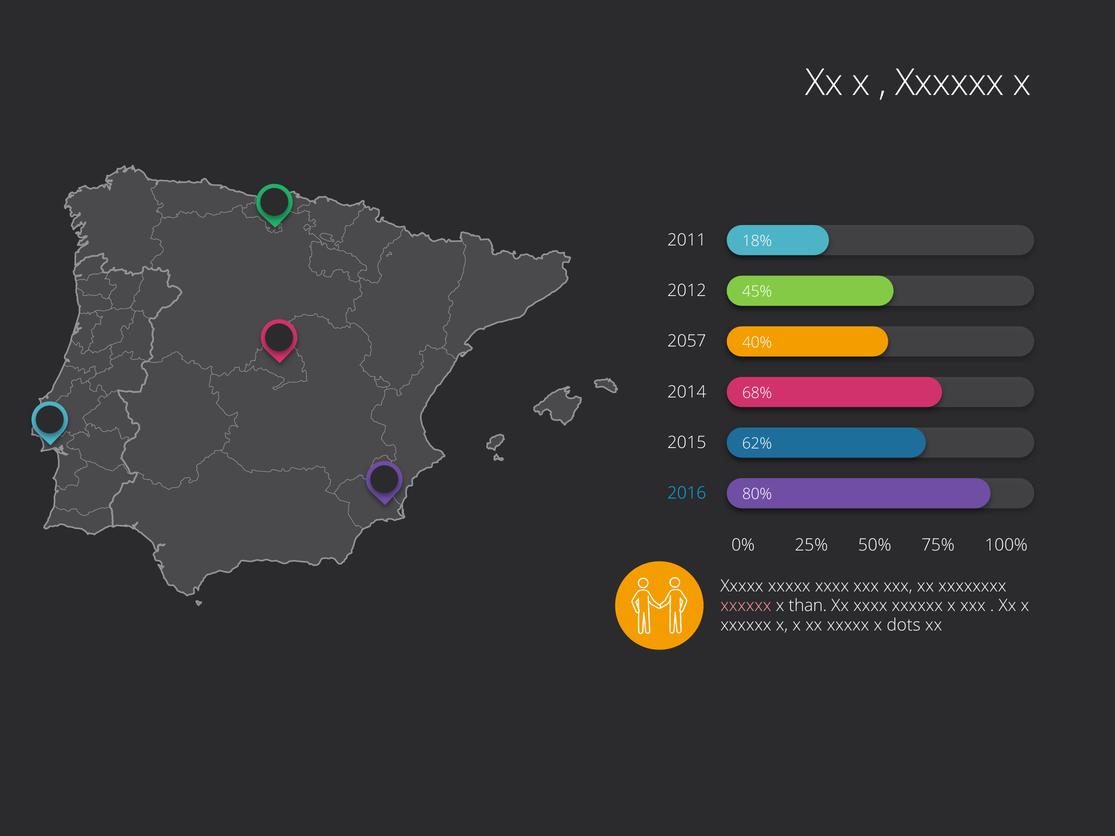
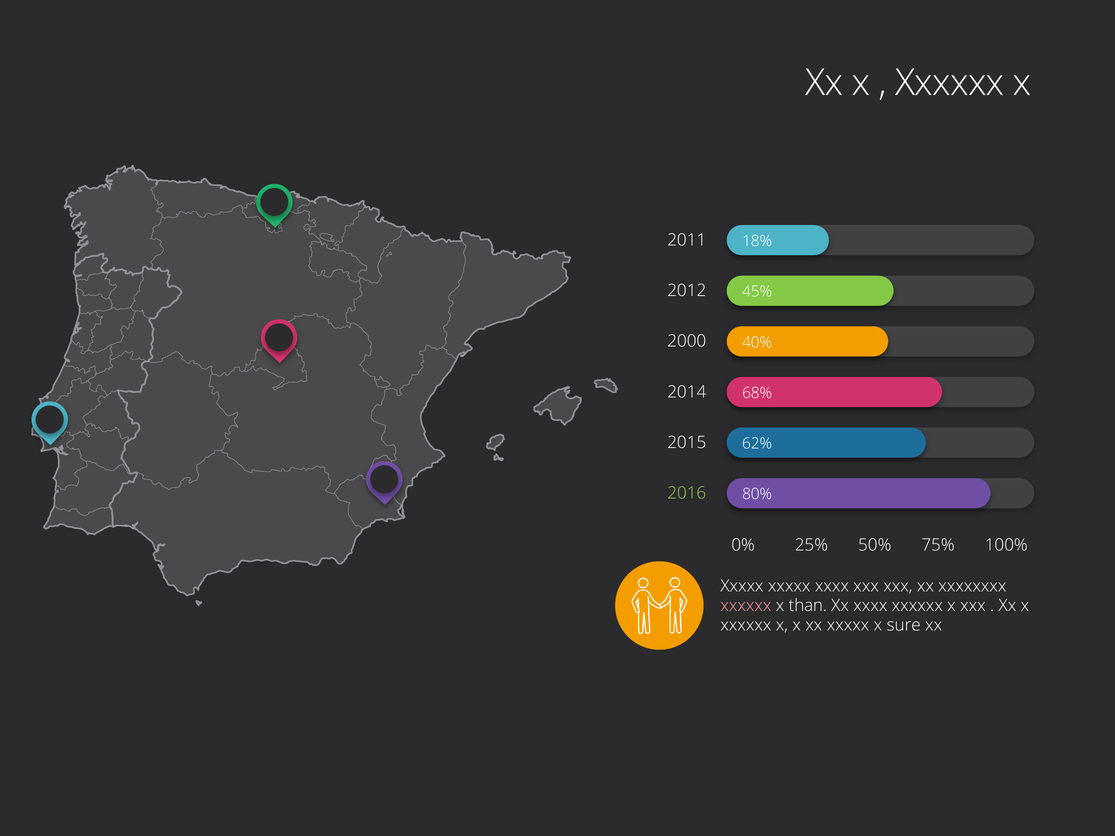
2057: 2057 -> 2000
2016 colour: light blue -> light green
dots: dots -> sure
